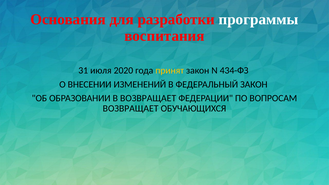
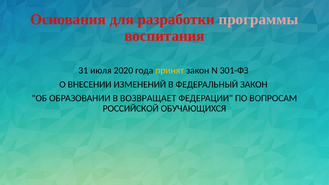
программы colour: white -> pink
434-ФЗ: 434-ФЗ -> 301-ФЗ
ВОЗВРАЩАЕТ at (131, 109): ВОЗВРАЩАЕТ -> РОССИЙСКОЙ
